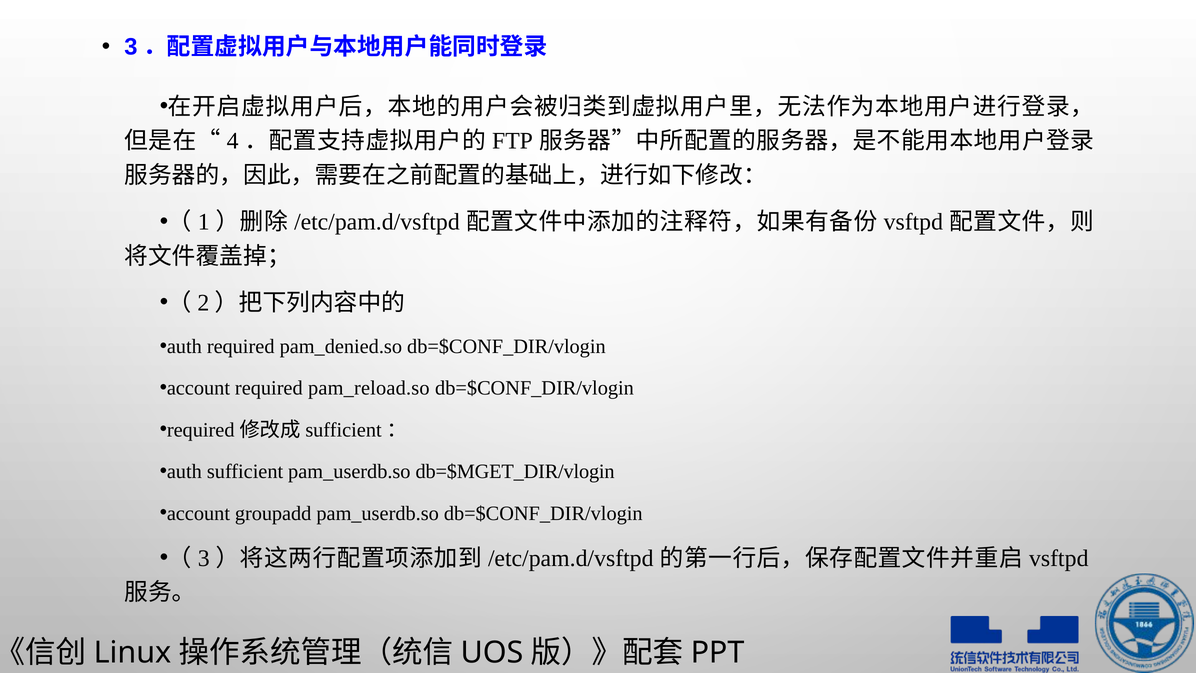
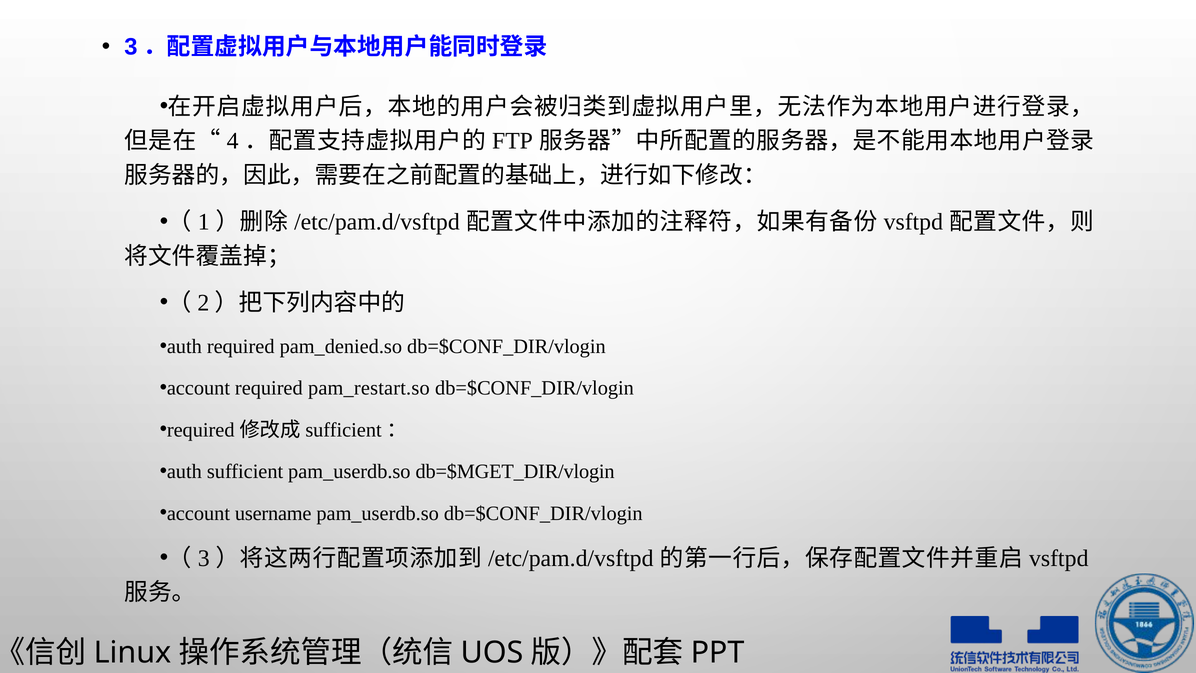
pam_reload.so: pam_reload.so -> pam_restart.so
groupadd: groupadd -> username
